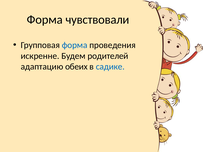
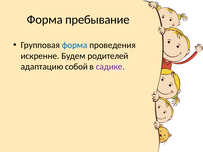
чувствовали: чувствовали -> пребывание
обеих: обеих -> собой
садике colour: blue -> purple
